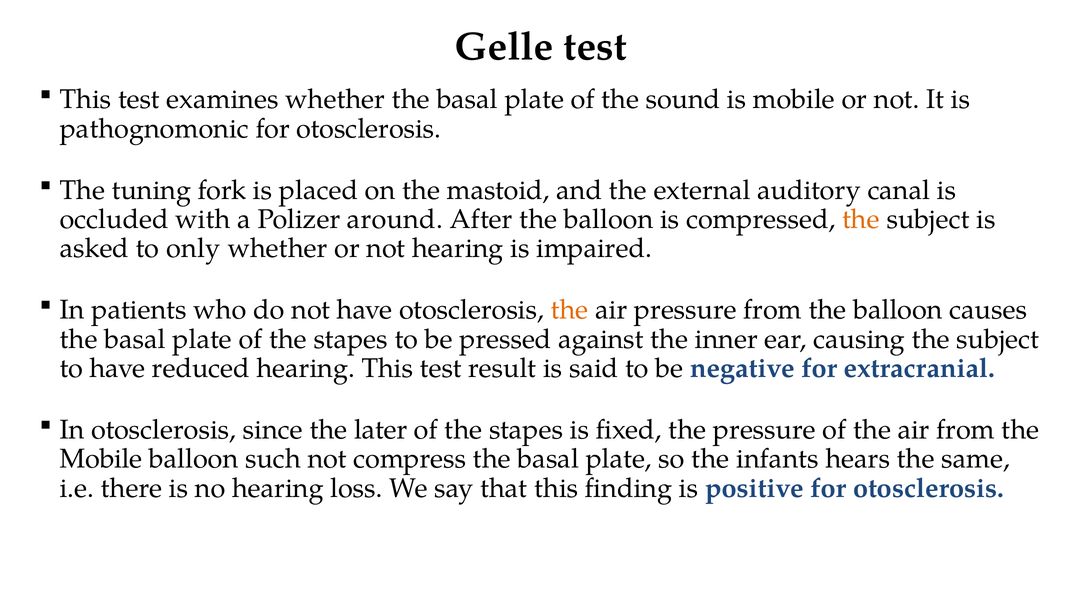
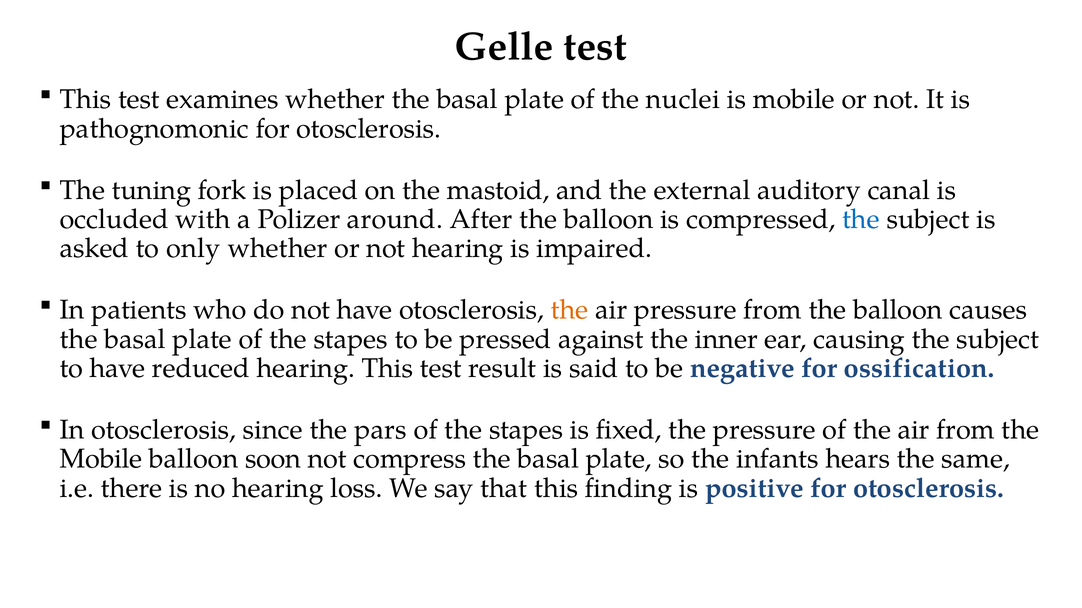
sound: sound -> nuclei
the at (861, 220) colour: orange -> blue
extracranial: extracranial -> ossification
later: later -> pars
such: such -> soon
